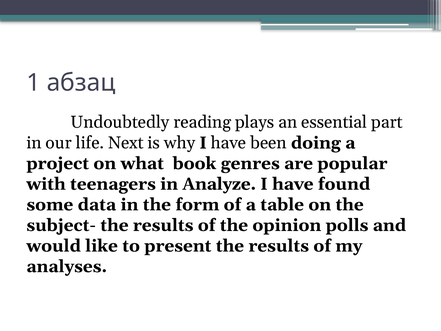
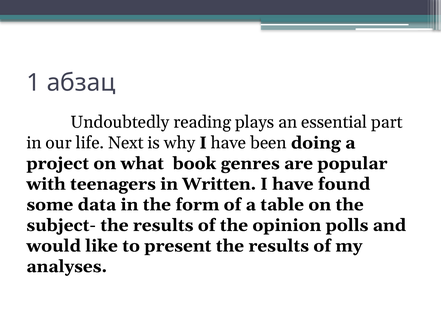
Analyze: Analyze -> Written
